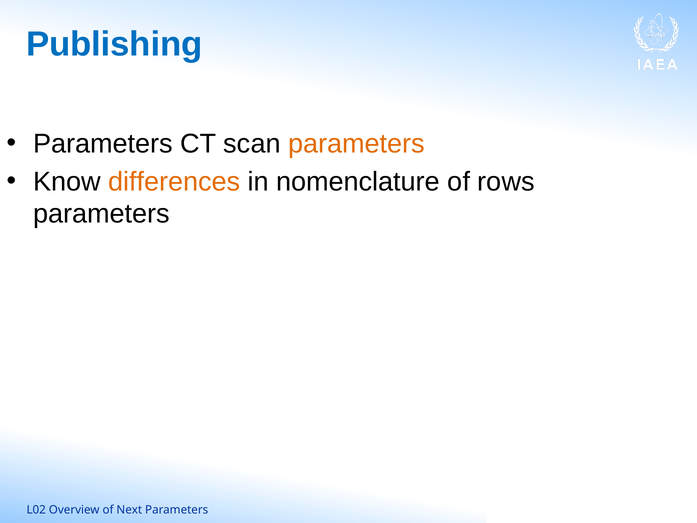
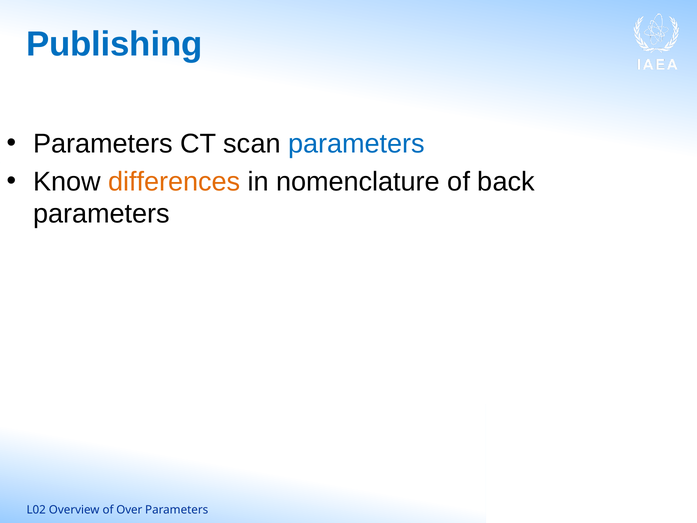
parameters at (357, 144) colour: orange -> blue
rows: rows -> back
Next: Next -> Over
